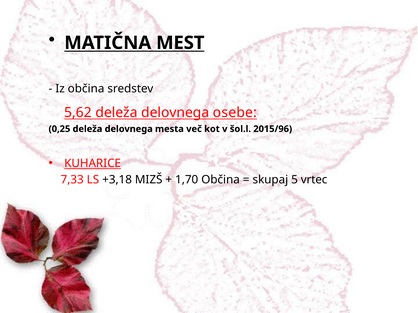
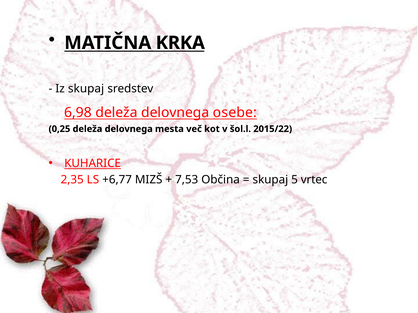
MEST: MEST -> KRKA
Iz občina: občina -> skupaj
5,62: 5,62 -> 6,98
2015/96: 2015/96 -> 2015/22
7,33: 7,33 -> 2,35
+3,18: +3,18 -> +6,77
1,70: 1,70 -> 7,53
